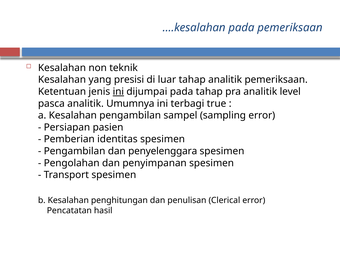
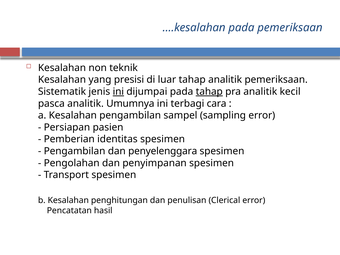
Ketentuan: Ketentuan -> Sistematik
tahap at (209, 92) underline: none -> present
level: level -> kecil
true: true -> cara
